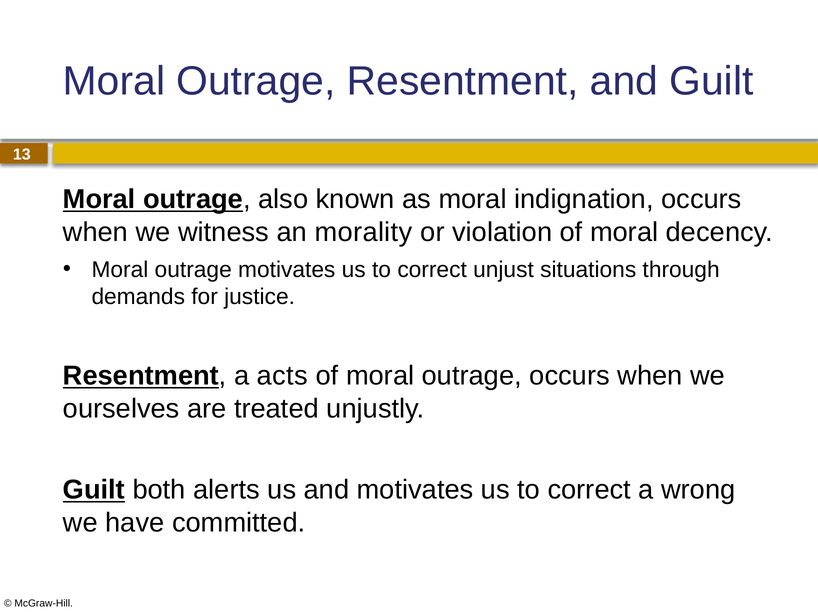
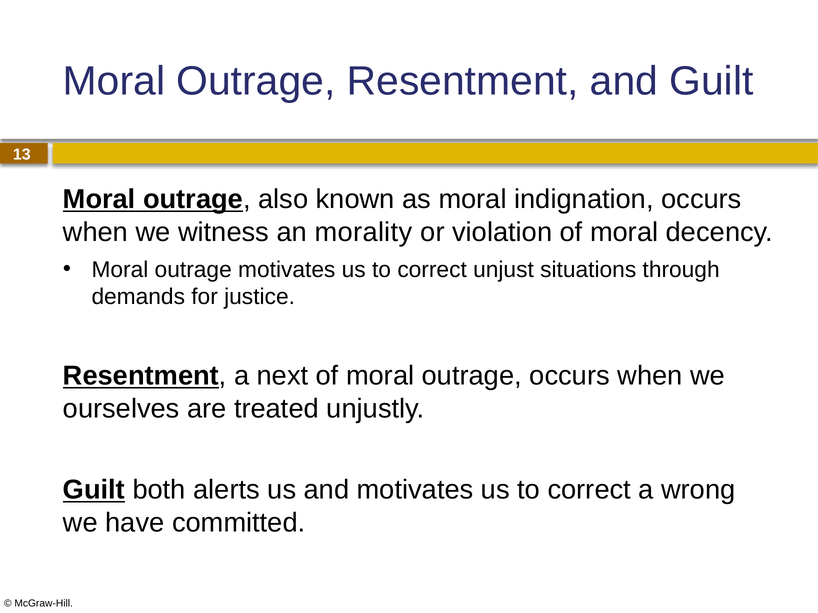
acts: acts -> next
